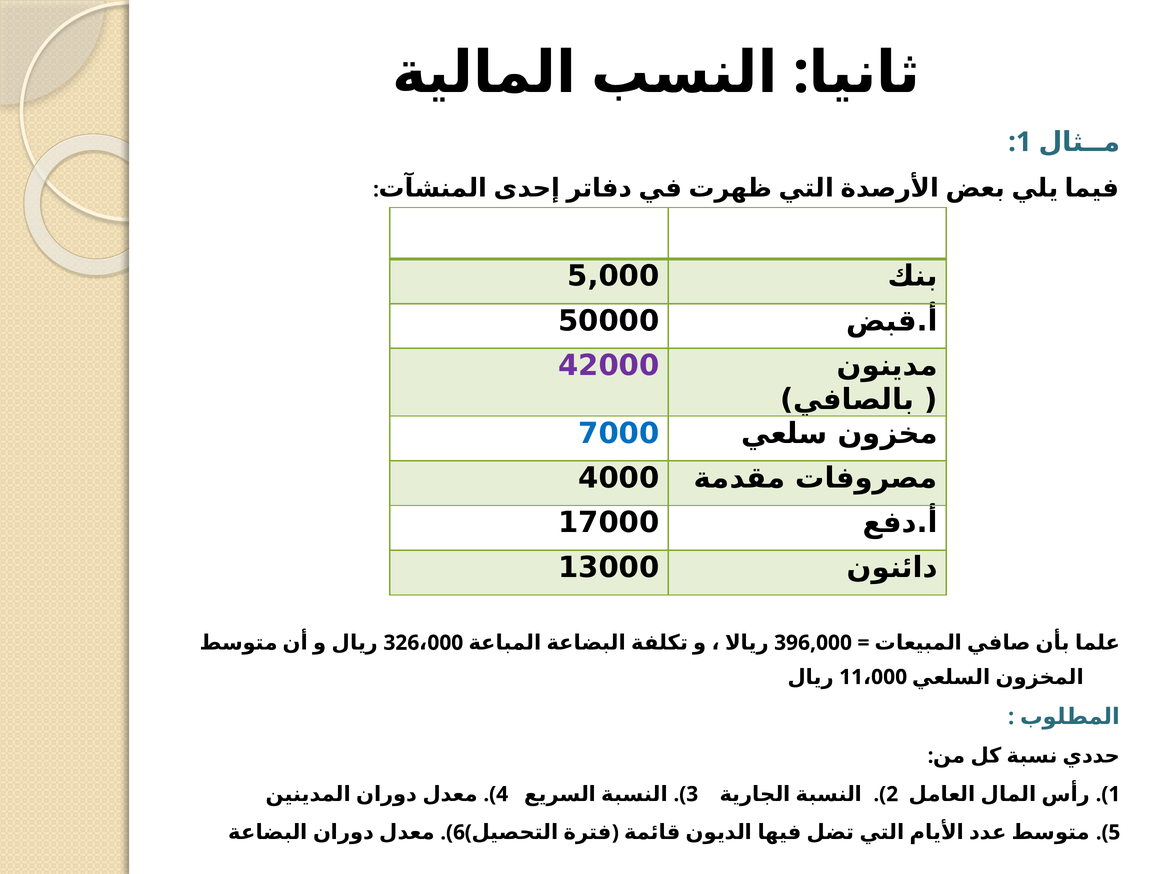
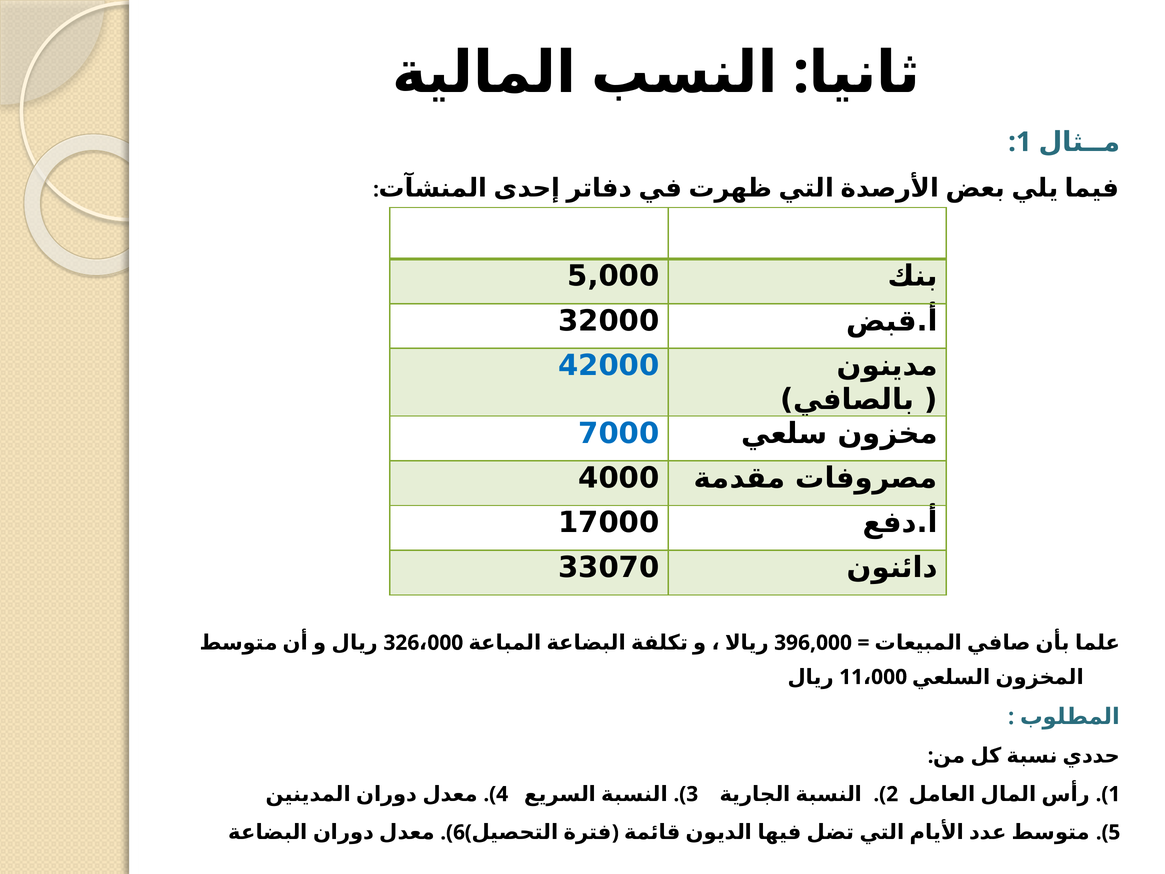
50000: 50000 -> 32000
42000 colour: purple -> blue
13000: 13000 -> 33070
